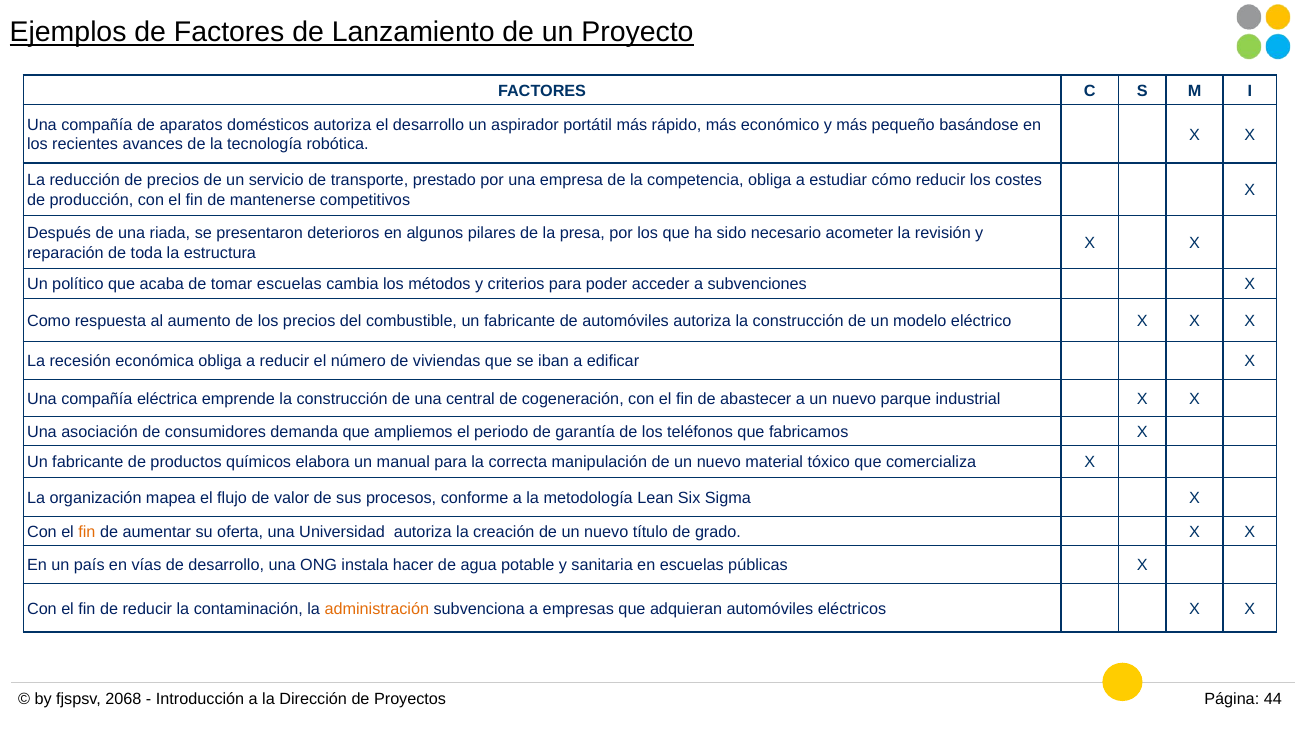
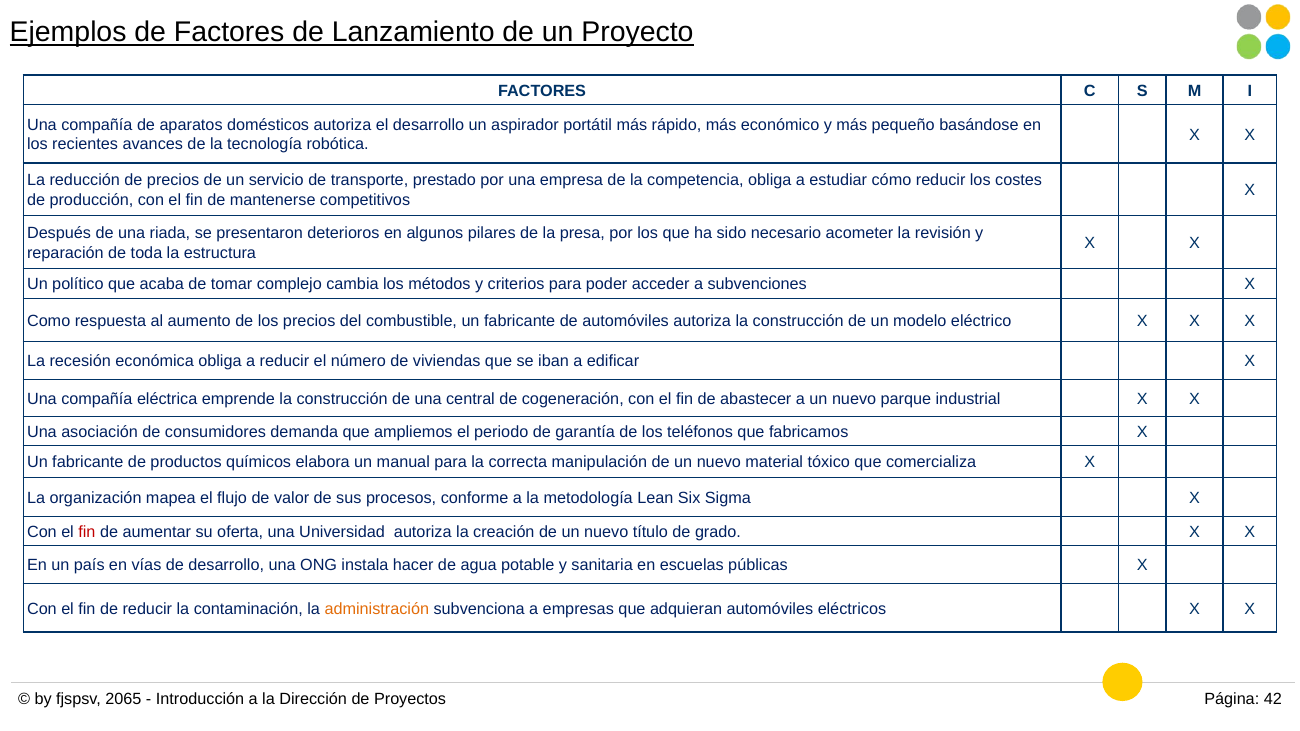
tomar escuelas: escuelas -> complejo
fin at (87, 532) colour: orange -> red
2068: 2068 -> 2065
44: 44 -> 42
